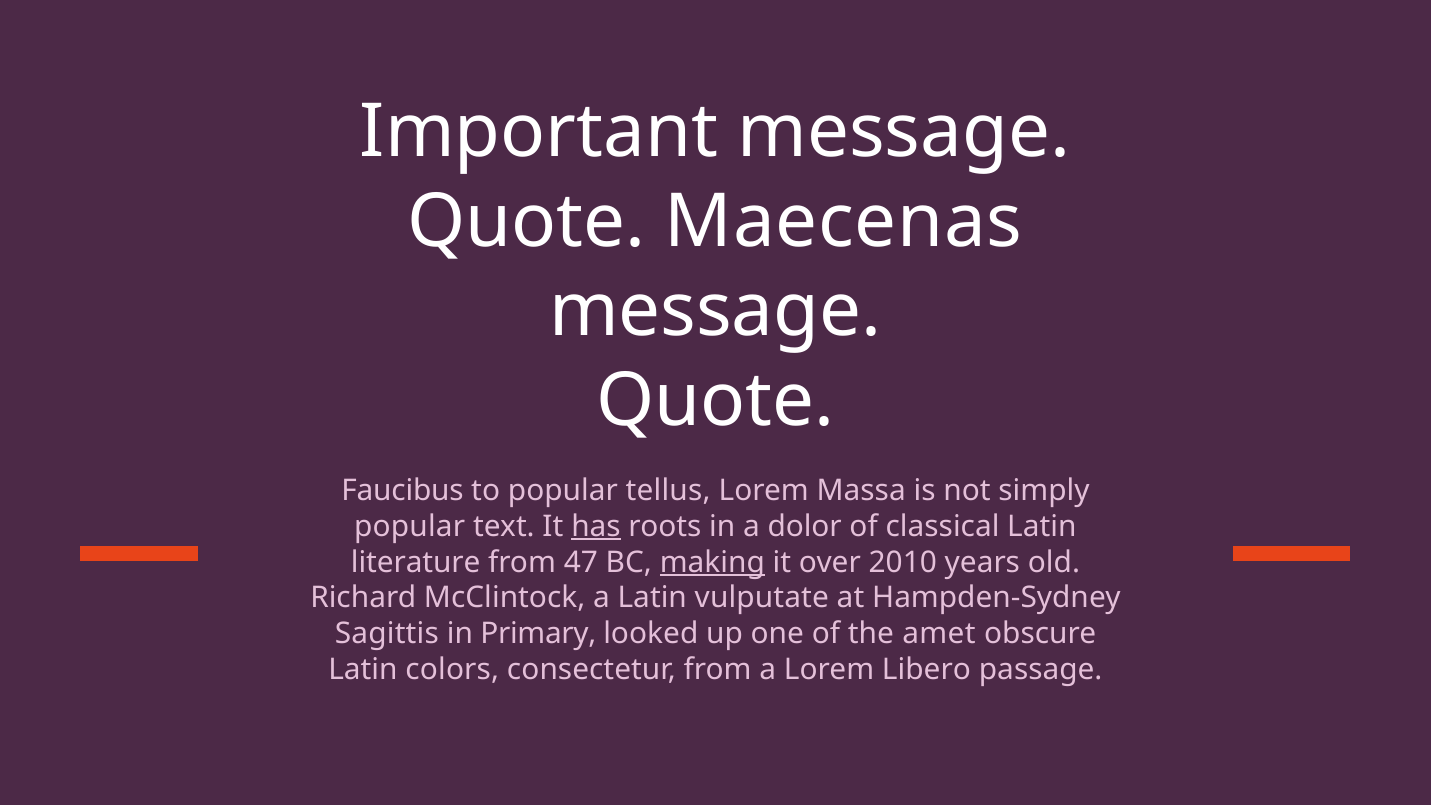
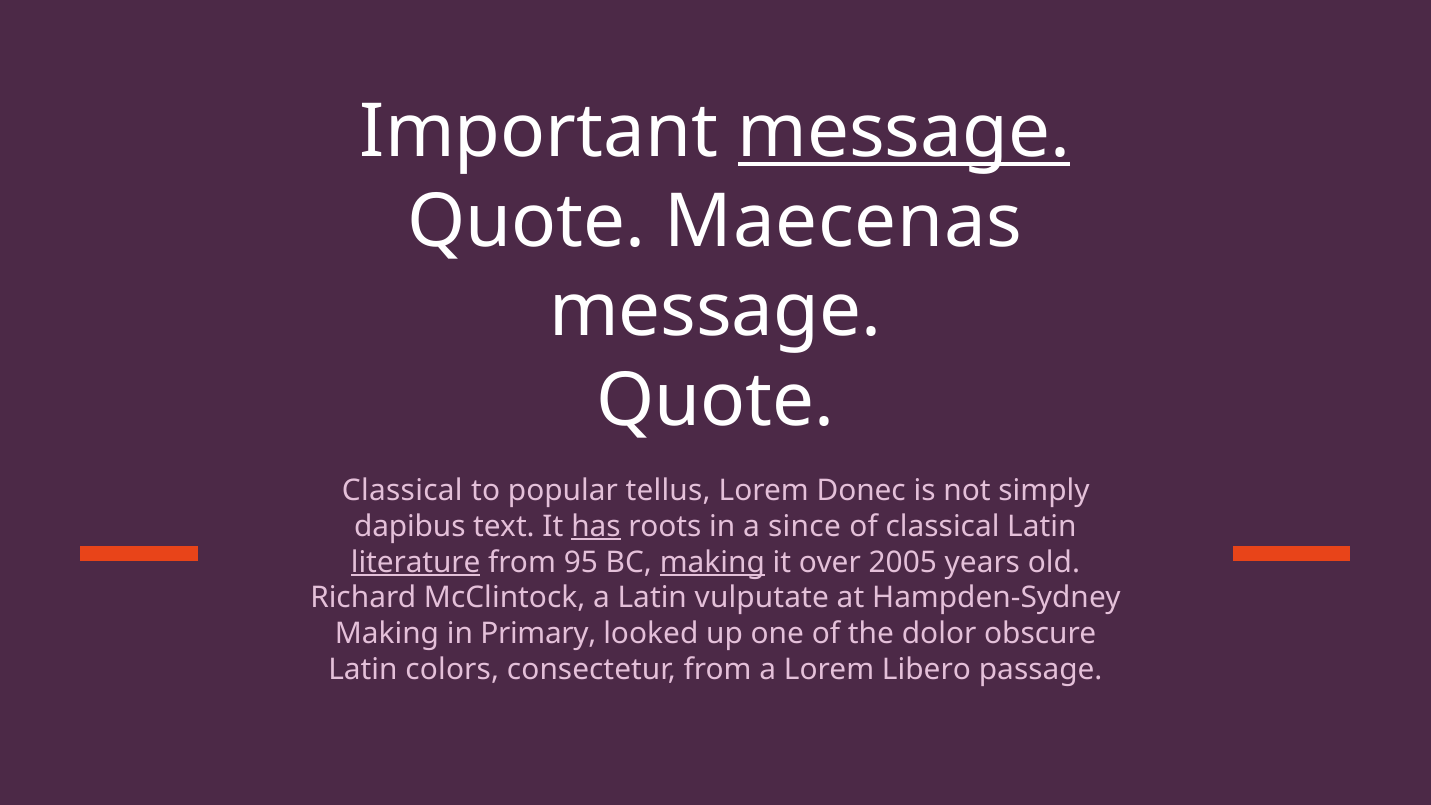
message at (904, 132) underline: none -> present
Faucibus at (403, 491): Faucibus -> Classical
Massa: Massa -> Donec
popular at (410, 526): popular -> dapibus
dolor: dolor -> since
literature underline: none -> present
47: 47 -> 95
2010: 2010 -> 2005
Sagittis at (387, 634): Sagittis -> Making
amet: amet -> dolor
